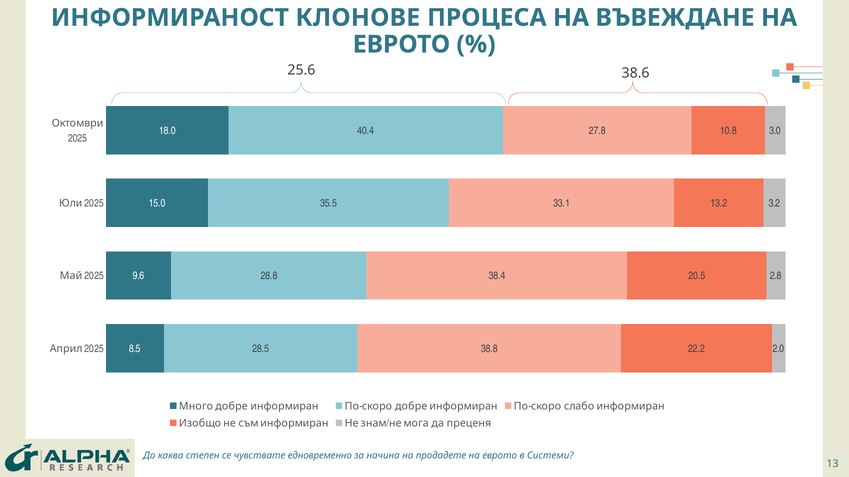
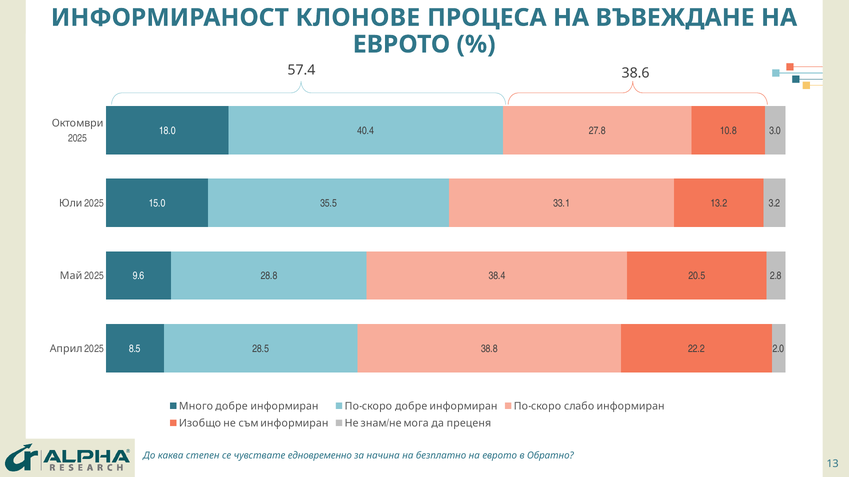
25.6: 25.6 -> 57.4
продадете: продадете -> безплатно
Системи: Системи -> Обратно
